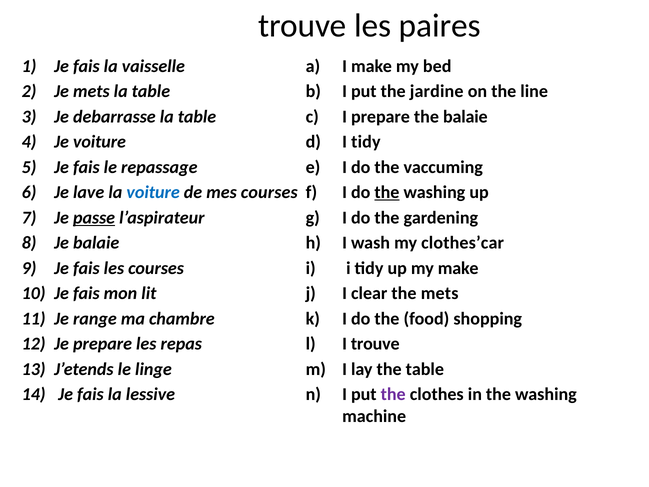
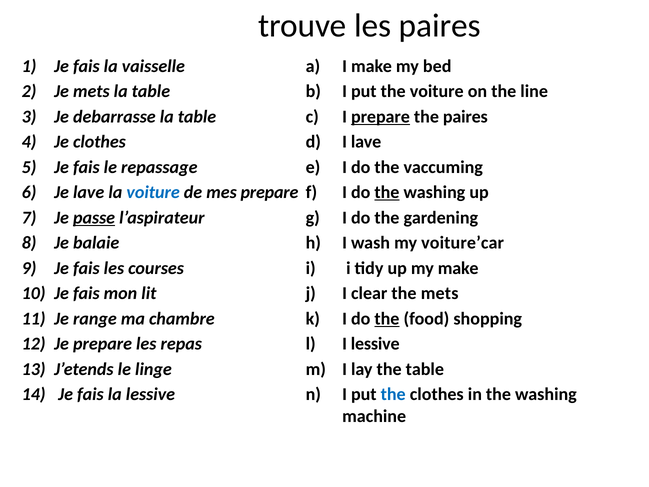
the jardine: jardine -> voiture
prepare at (380, 117) underline: none -> present
the balaie: balaie -> paires
Je voiture: voiture -> clothes
tidy at (366, 142): tidy -> lave
mes courses: courses -> prepare
clothes’car: clothes’car -> voiture’car
the at (387, 318) underline: none -> present
I trouve: trouve -> lessive
the at (393, 394) colour: purple -> blue
